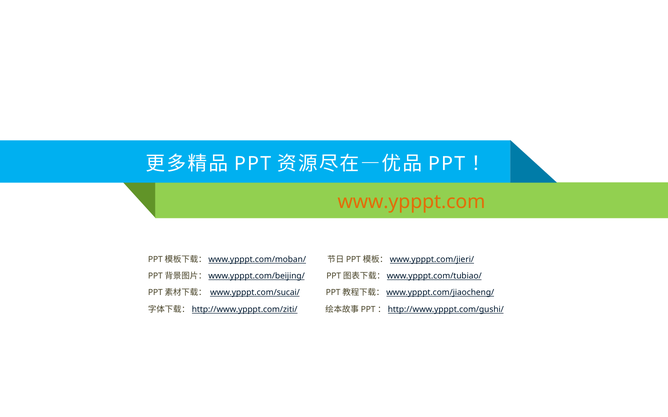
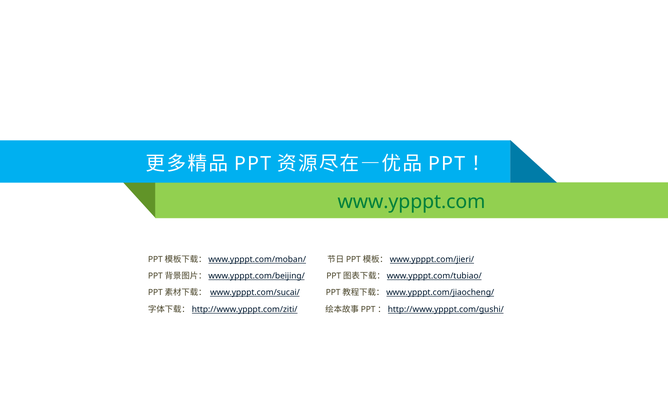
www.ypppt.com colour: orange -> green
